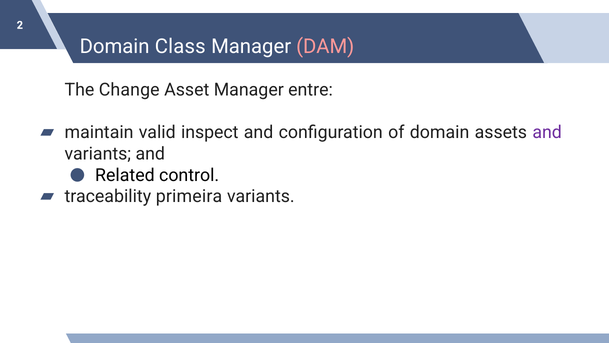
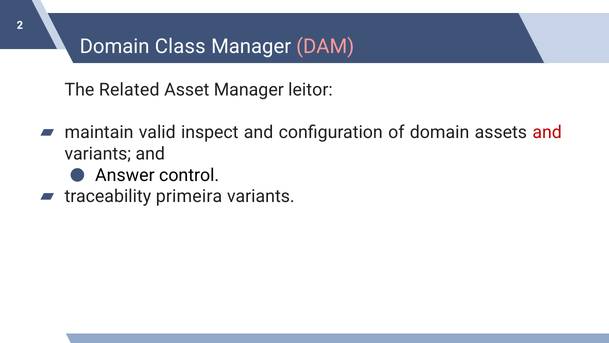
Change: Change -> Related
entre: entre -> leitor
and at (547, 132) colour: purple -> red
Related: Related -> Answer
